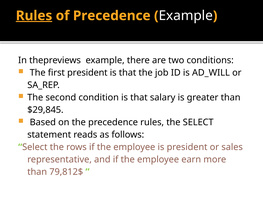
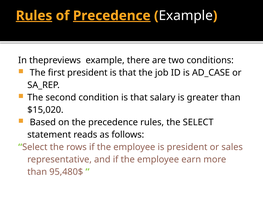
Precedence at (112, 16) underline: none -> present
AD_WILL: AD_WILL -> AD_CASE
$29,845: $29,845 -> $15,020
79,812$: 79,812$ -> 95,480$
